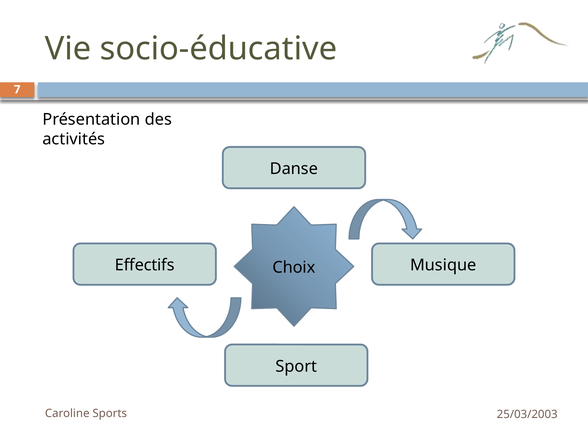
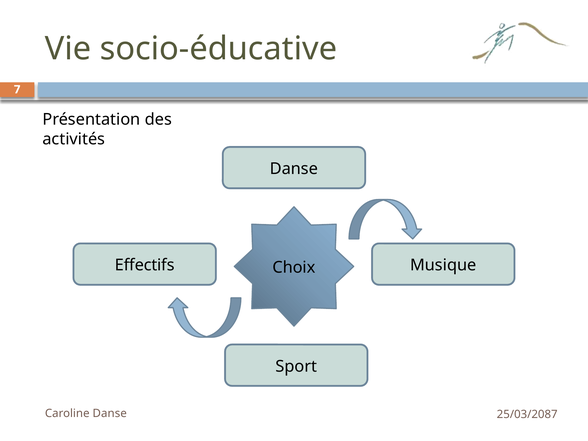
Caroline Sports: Sports -> Danse
25/03/2003: 25/03/2003 -> 25/03/2087
